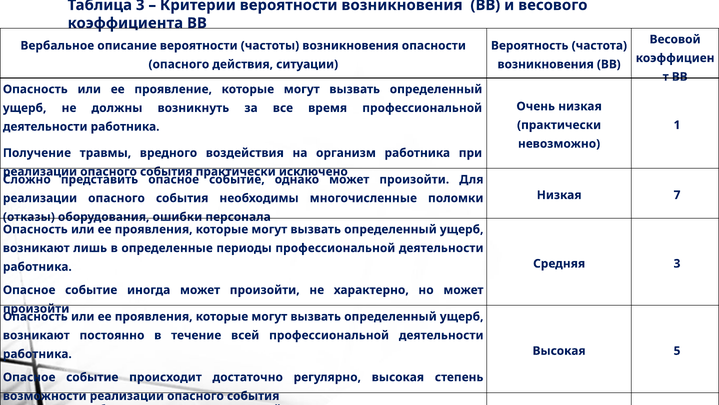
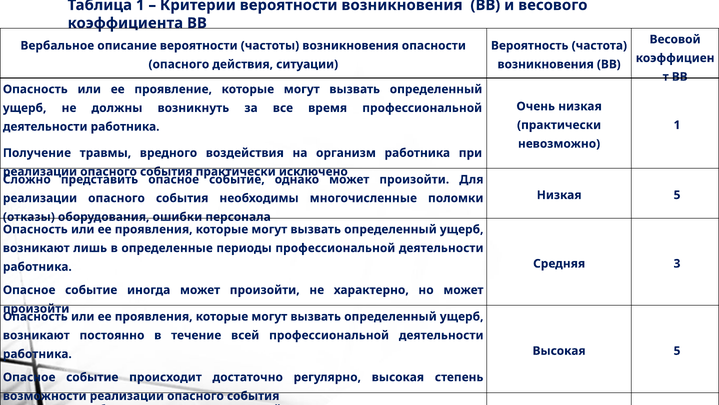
Таблица 3: 3 -> 1
Низкая 7: 7 -> 5
